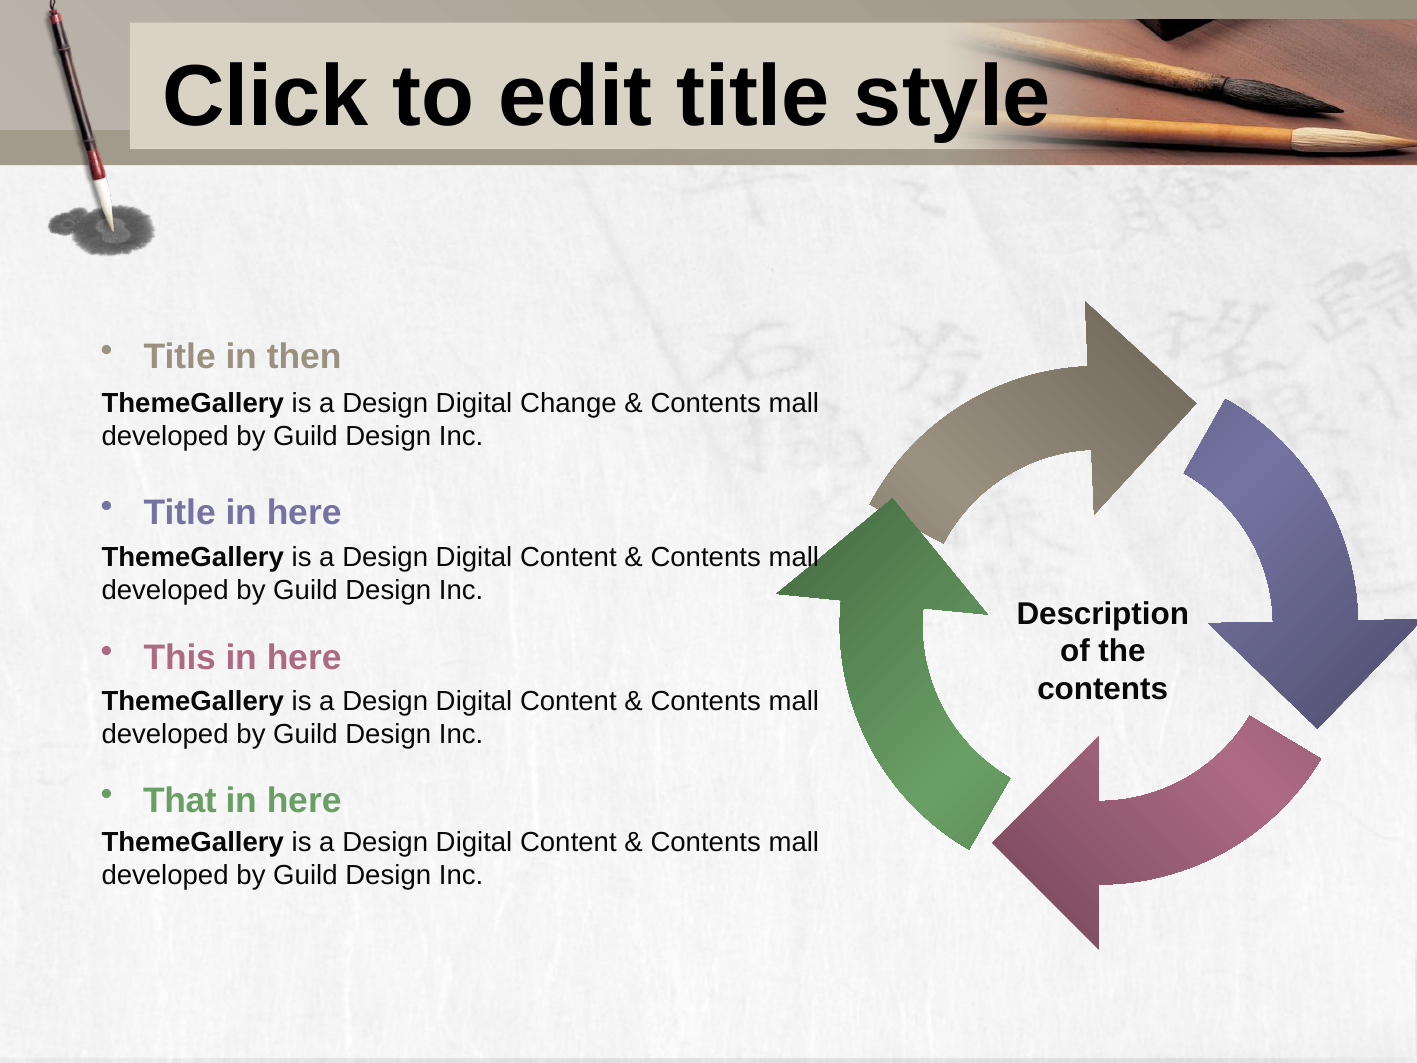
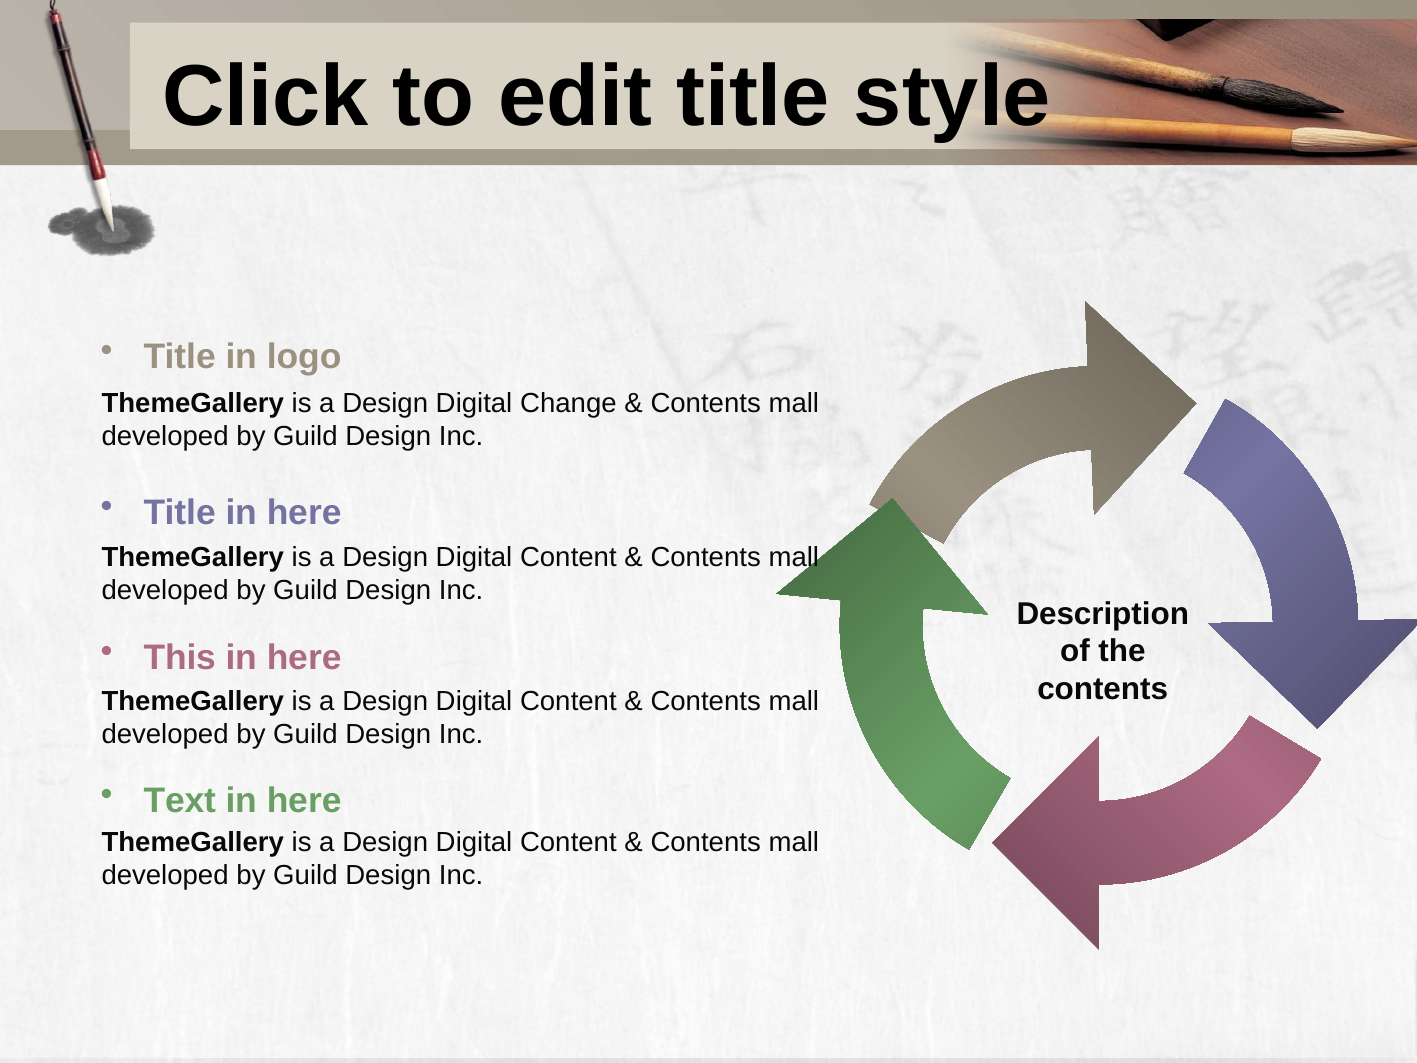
then: then -> logo
That: That -> Text
